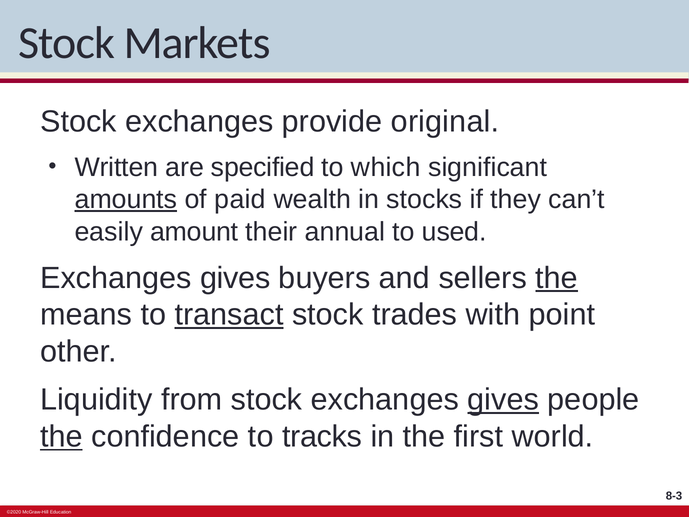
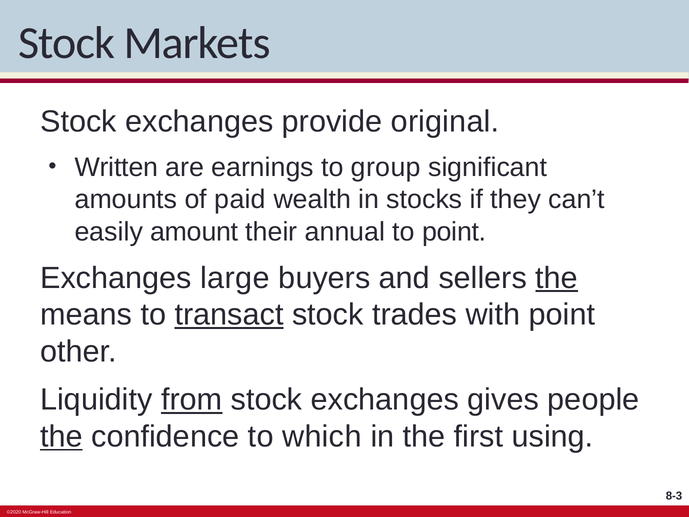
specified: specified -> earnings
which: which -> group
amounts underline: present -> none
to used: used -> point
gives at (235, 278): gives -> large
from underline: none -> present
gives at (503, 400) underline: present -> none
tracks: tracks -> which
world: world -> using
